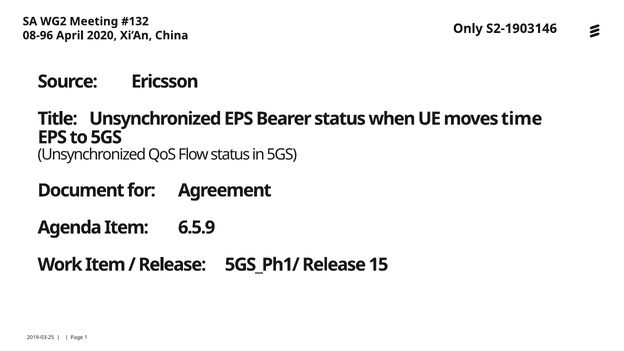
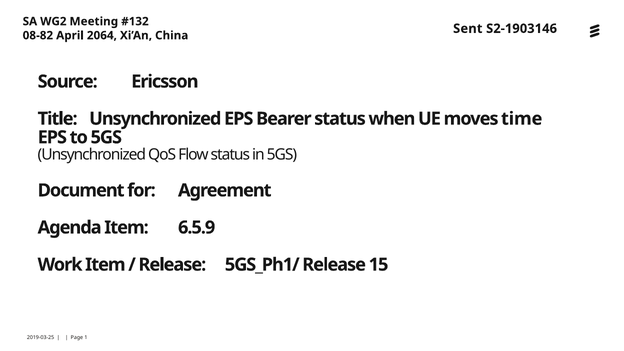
08-96: 08-96 -> 08-82
2020: 2020 -> 2064
Only: Only -> Sent
